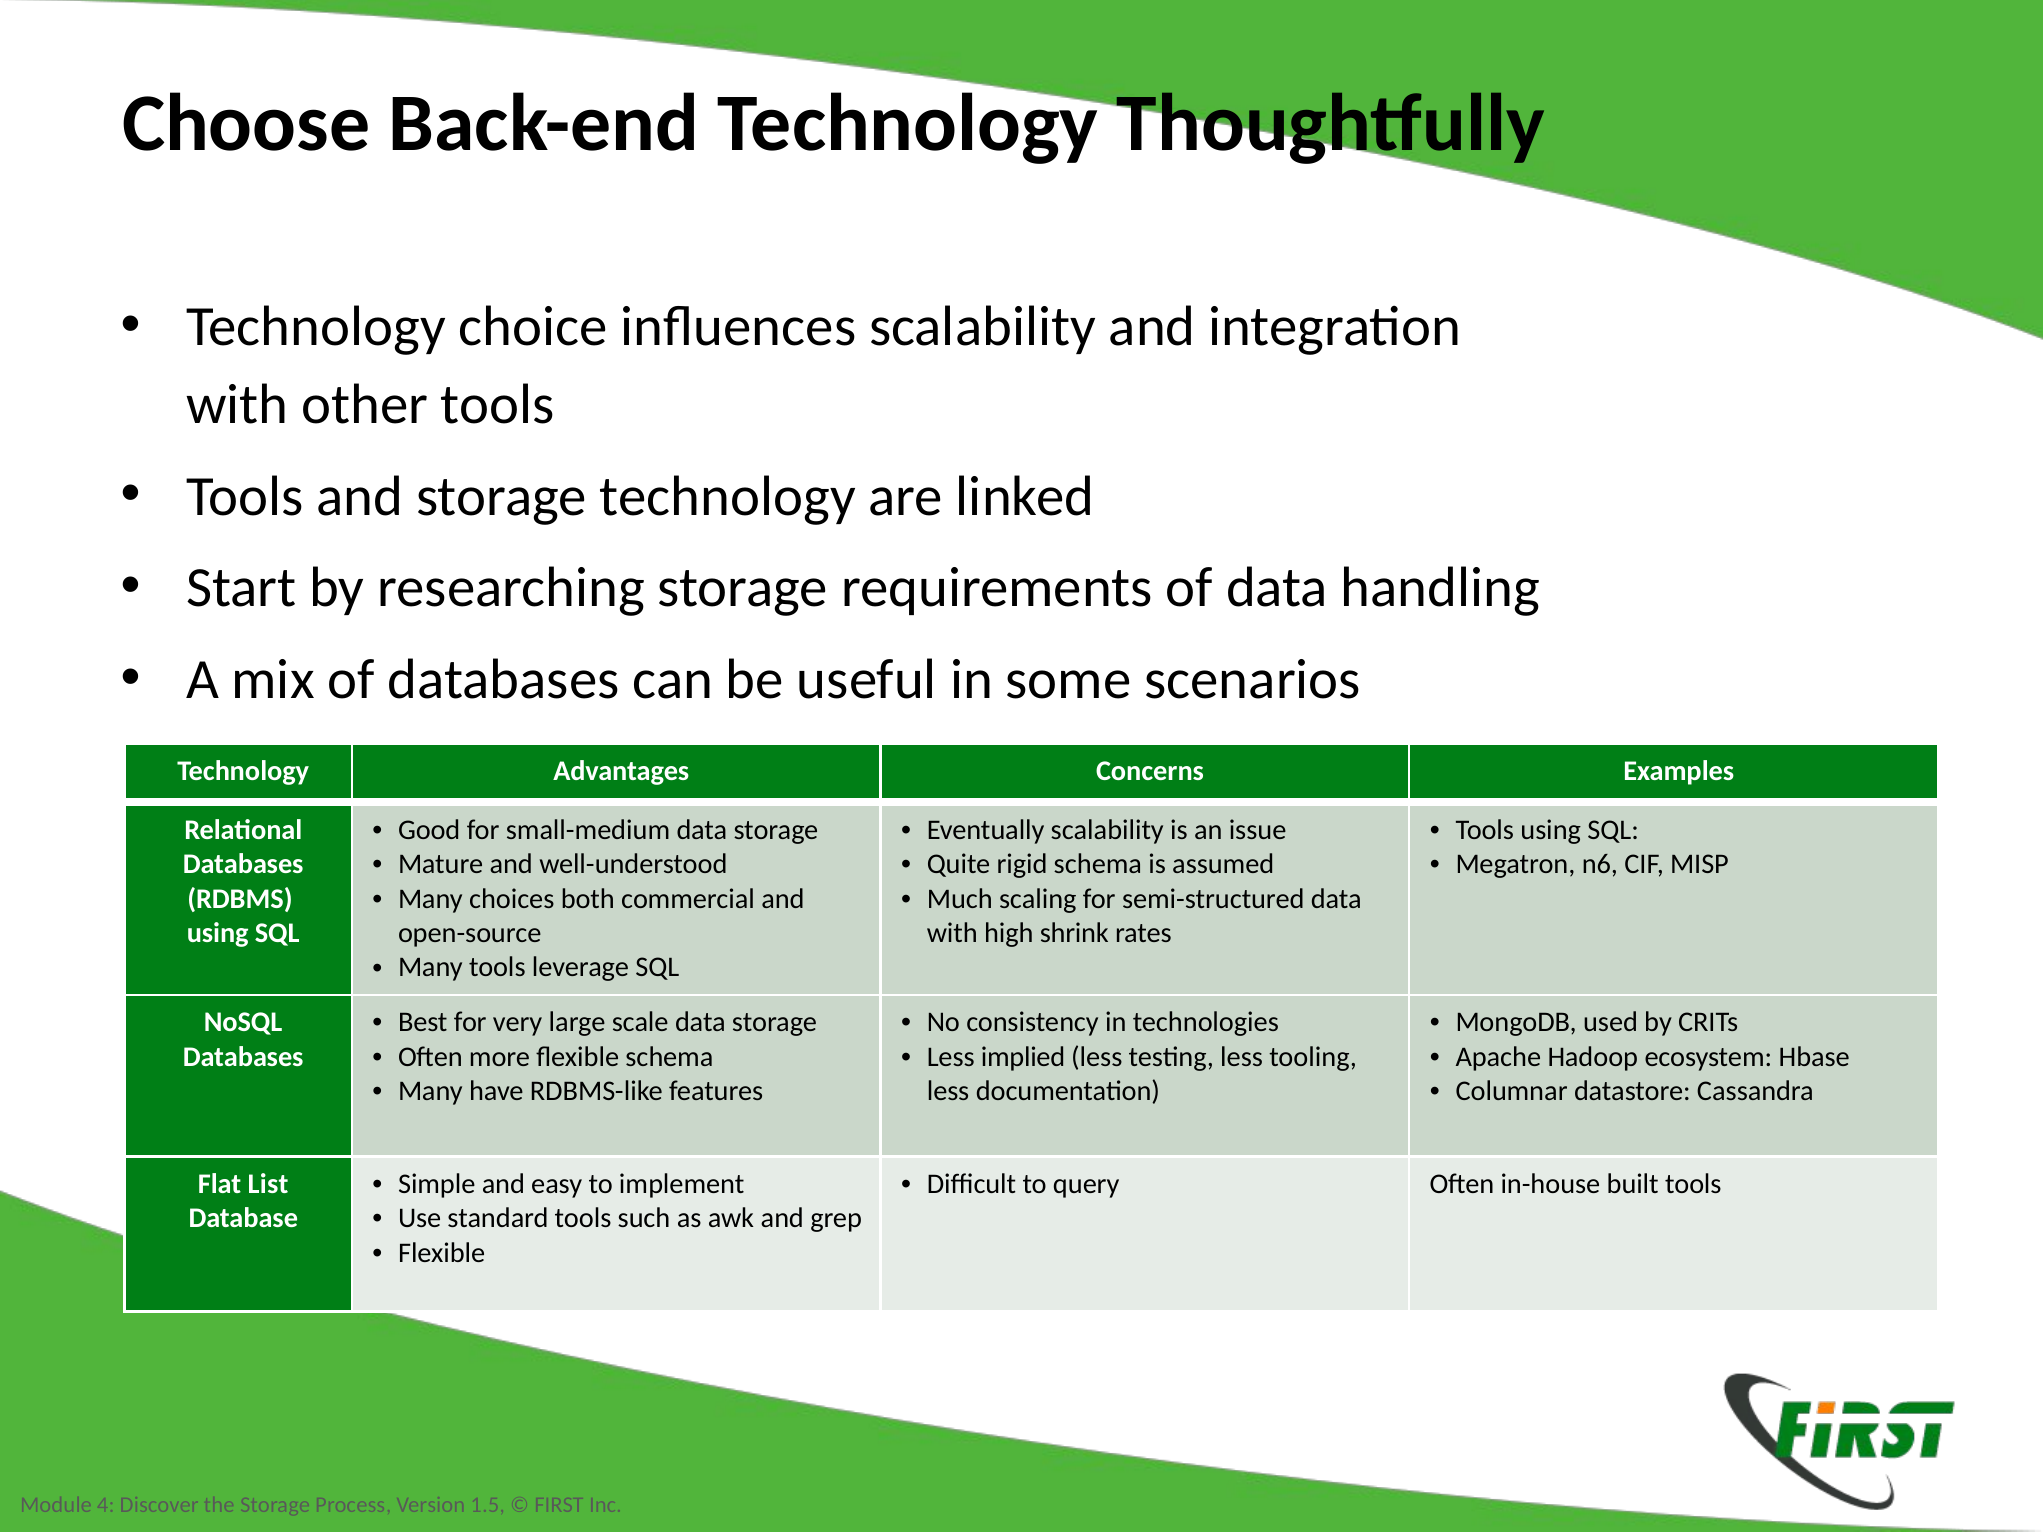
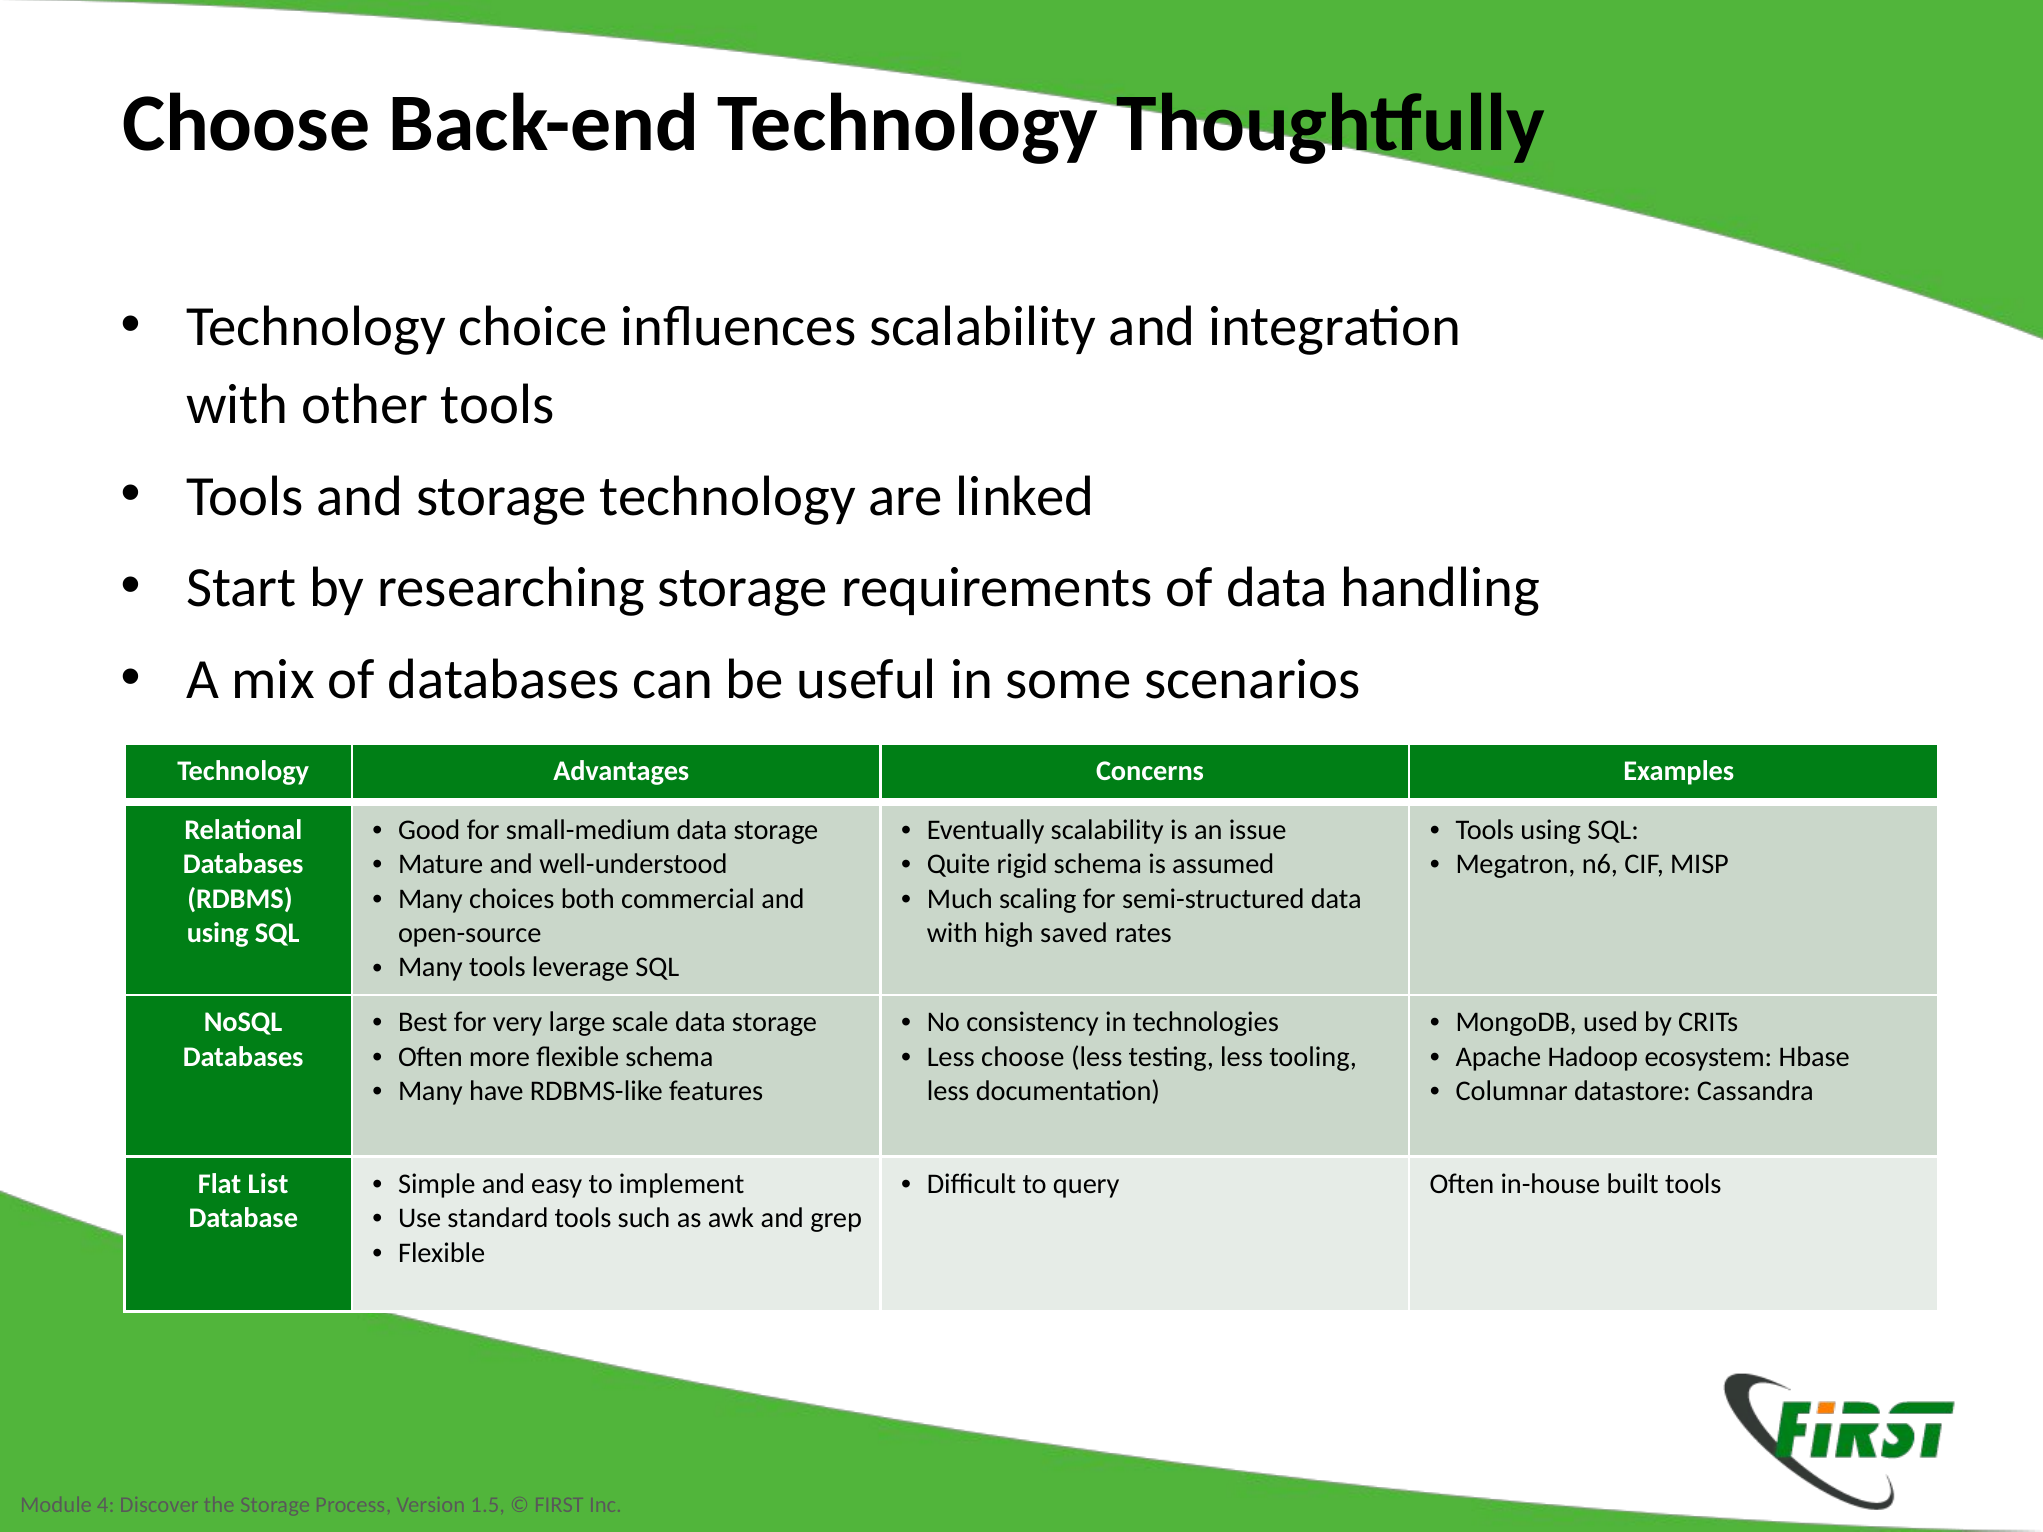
shrink: shrink -> saved
Less implied: implied -> choose
